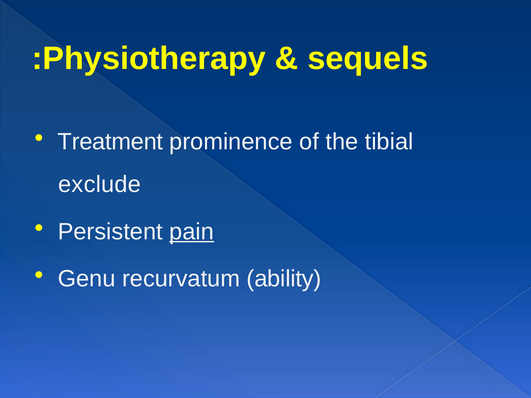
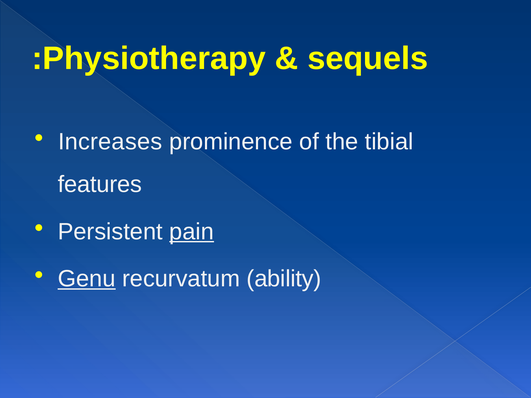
Treatment: Treatment -> Increases
exclude: exclude -> features
Genu underline: none -> present
